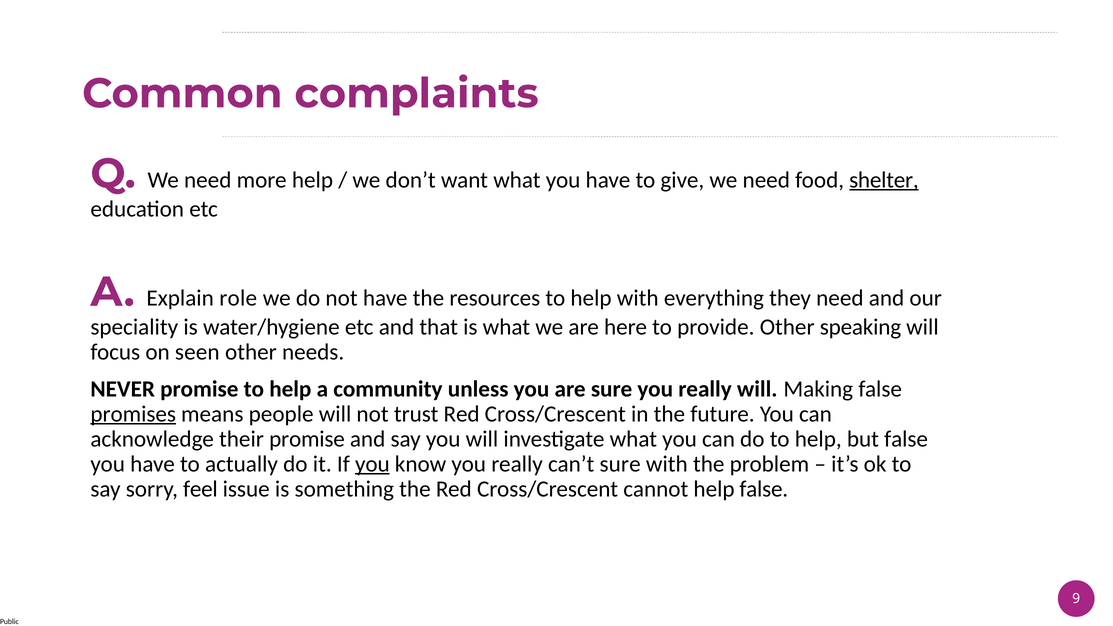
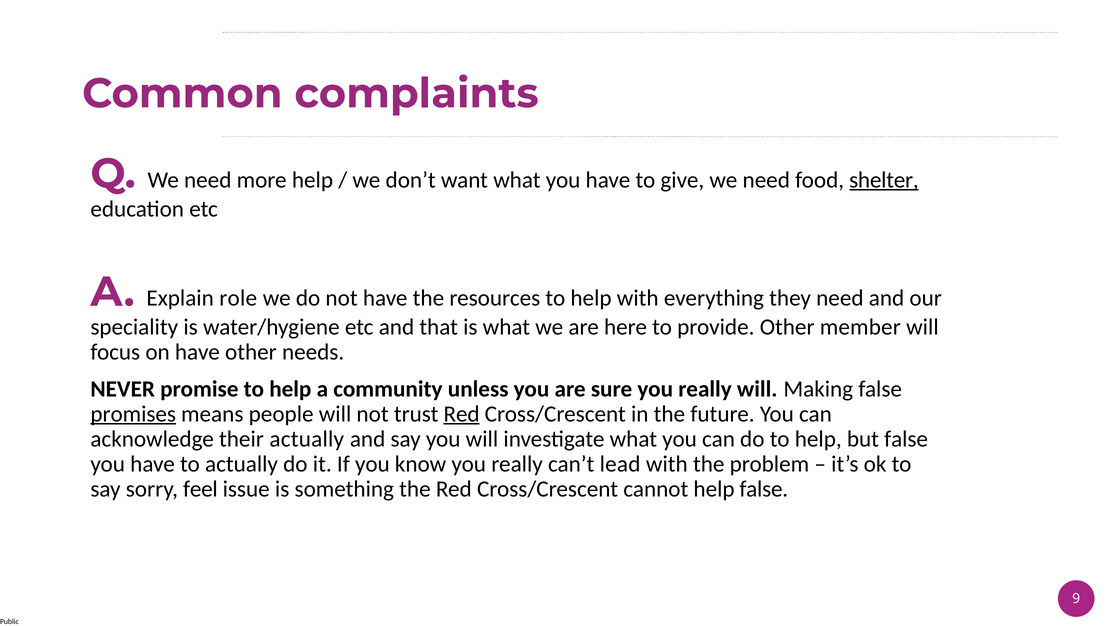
speaking: speaking -> member
on seen: seen -> have
Red at (462, 414) underline: none -> present
their promise: promise -> actually
you at (372, 464) underline: present -> none
can’t sure: sure -> lead
